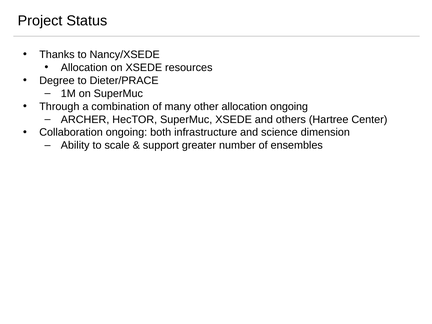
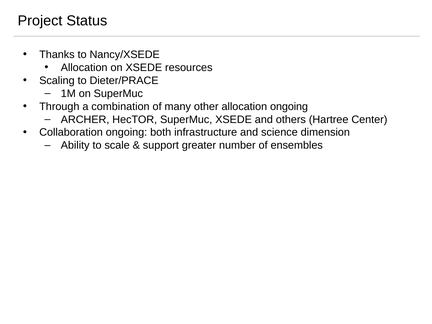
Degree: Degree -> Scaling
